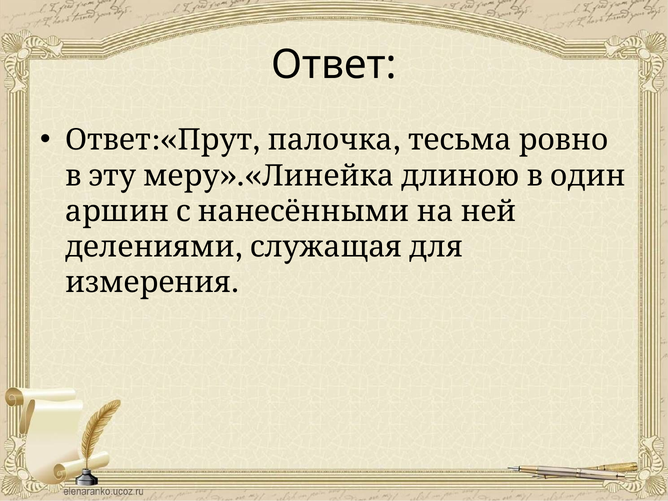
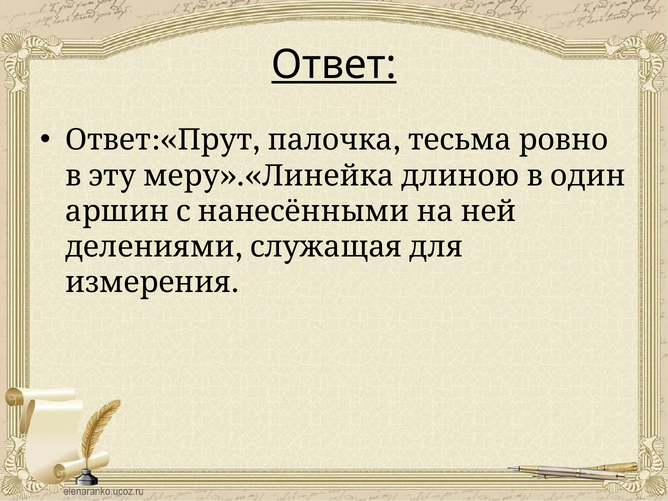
Ответ at (334, 65) underline: none -> present
